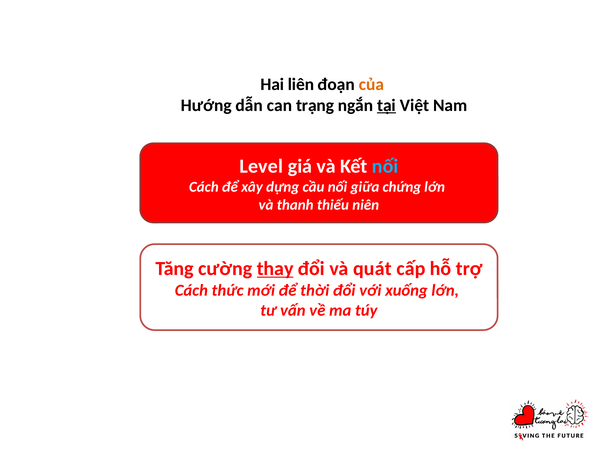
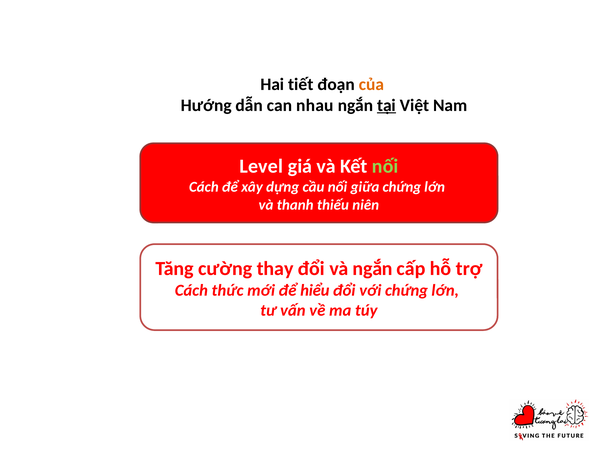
liên: liên -> tiết
trạng: trạng -> nhau
nối at (385, 166) colour: light blue -> light green
thay underline: present -> none
và quát: quát -> ngắn
thời: thời -> hiểu
với xuống: xuống -> chứng
